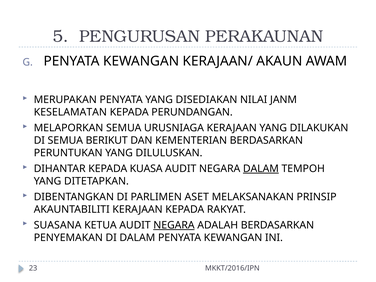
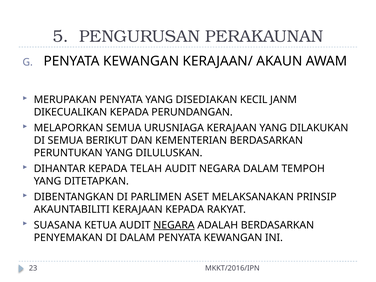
NILAI: NILAI -> KECIL
KESELAMATAN: KESELAMATAN -> DIKECUALIKAN
KUASA: KUASA -> TELAH
DALAM at (261, 169) underline: present -> none
